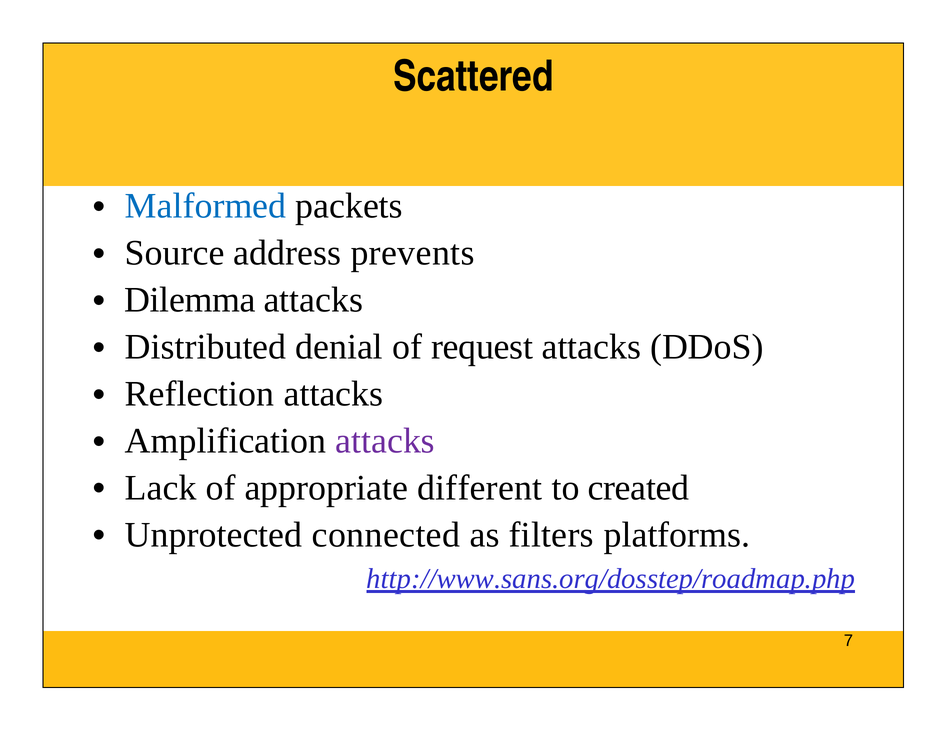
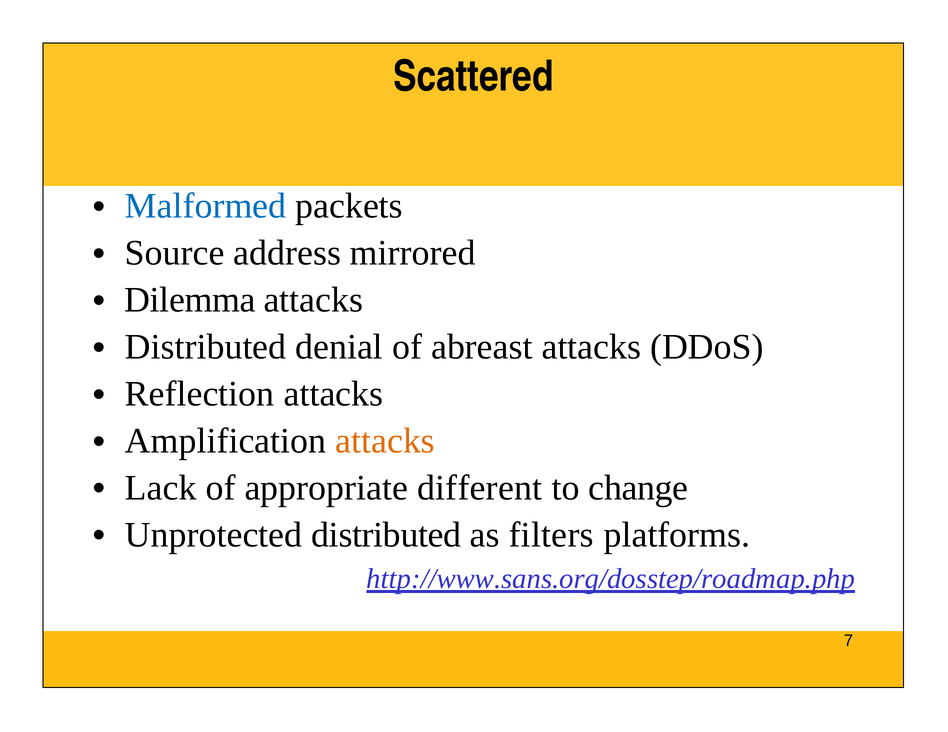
prevents: prevents -> mirrored
request: request -> abreast
attacks at (385, 441) colour: purple -> orange
created: created -> change
Unprotected connected: connected -> distributed
